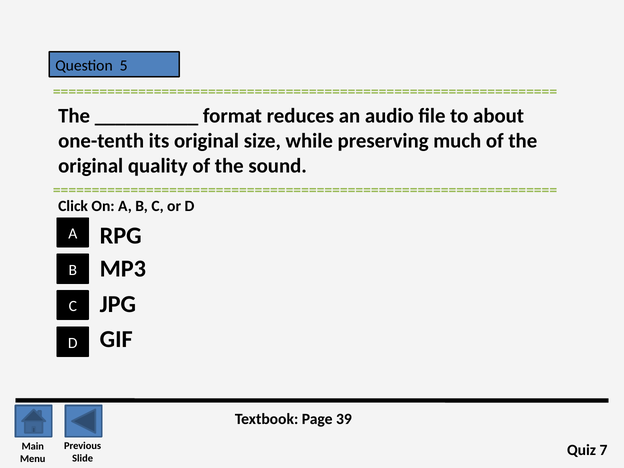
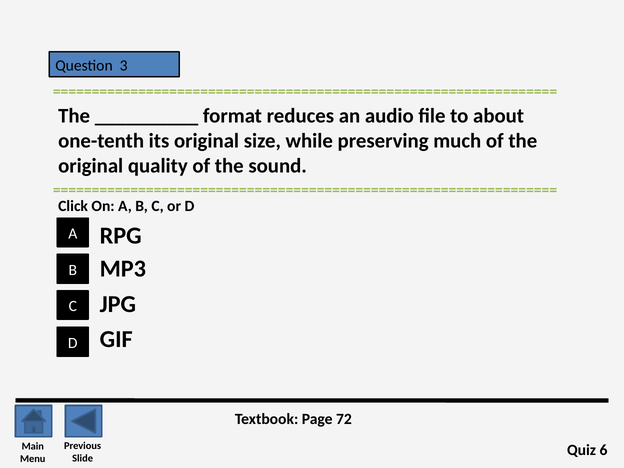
5: 5 -> 3
39: 39 -> 72
7: 7 -> 6
